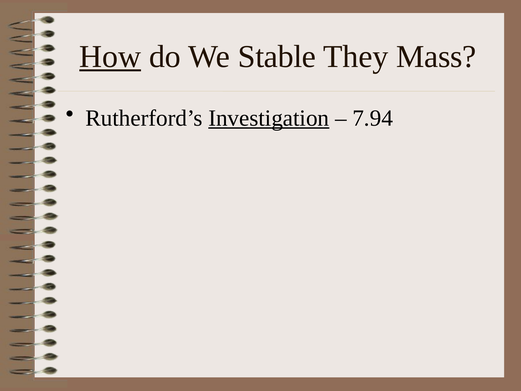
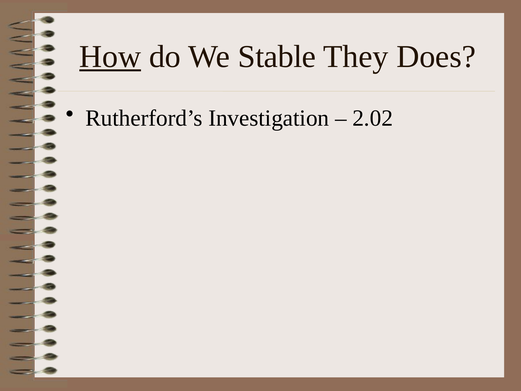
Mass: Mass -> Does
Investigation underline: present -> none
7.94: 7.94 -> 2.02
